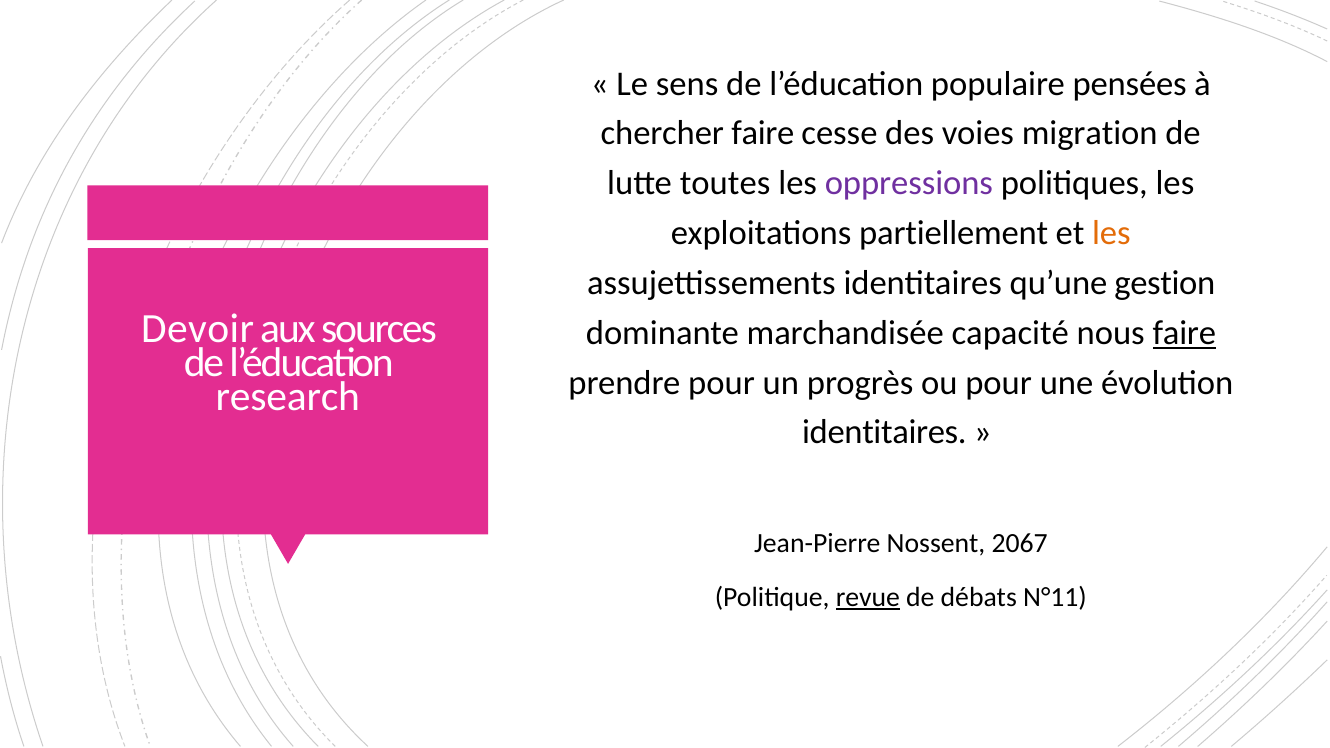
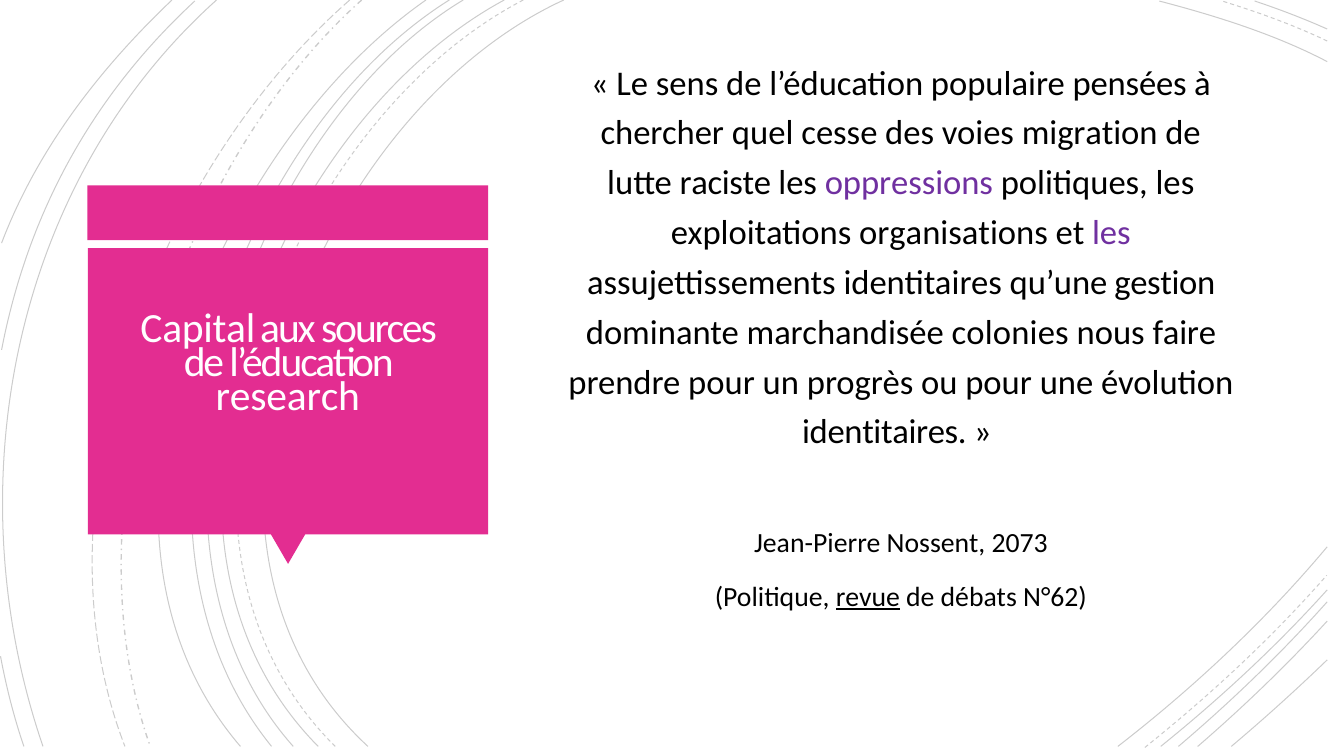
chercher faire: faire -> quel
toutes: toutes -> raciste
partiellement: partiellement -> organisations
les at (1111, 233) colour: orange -> purple
Devoir: Devoir -> Capital
capacité: capacité -> colonies
faire at (1184, 333) underline: present -> none
2067: 2067 -> 2073
N°11: N°11 -> N°62
